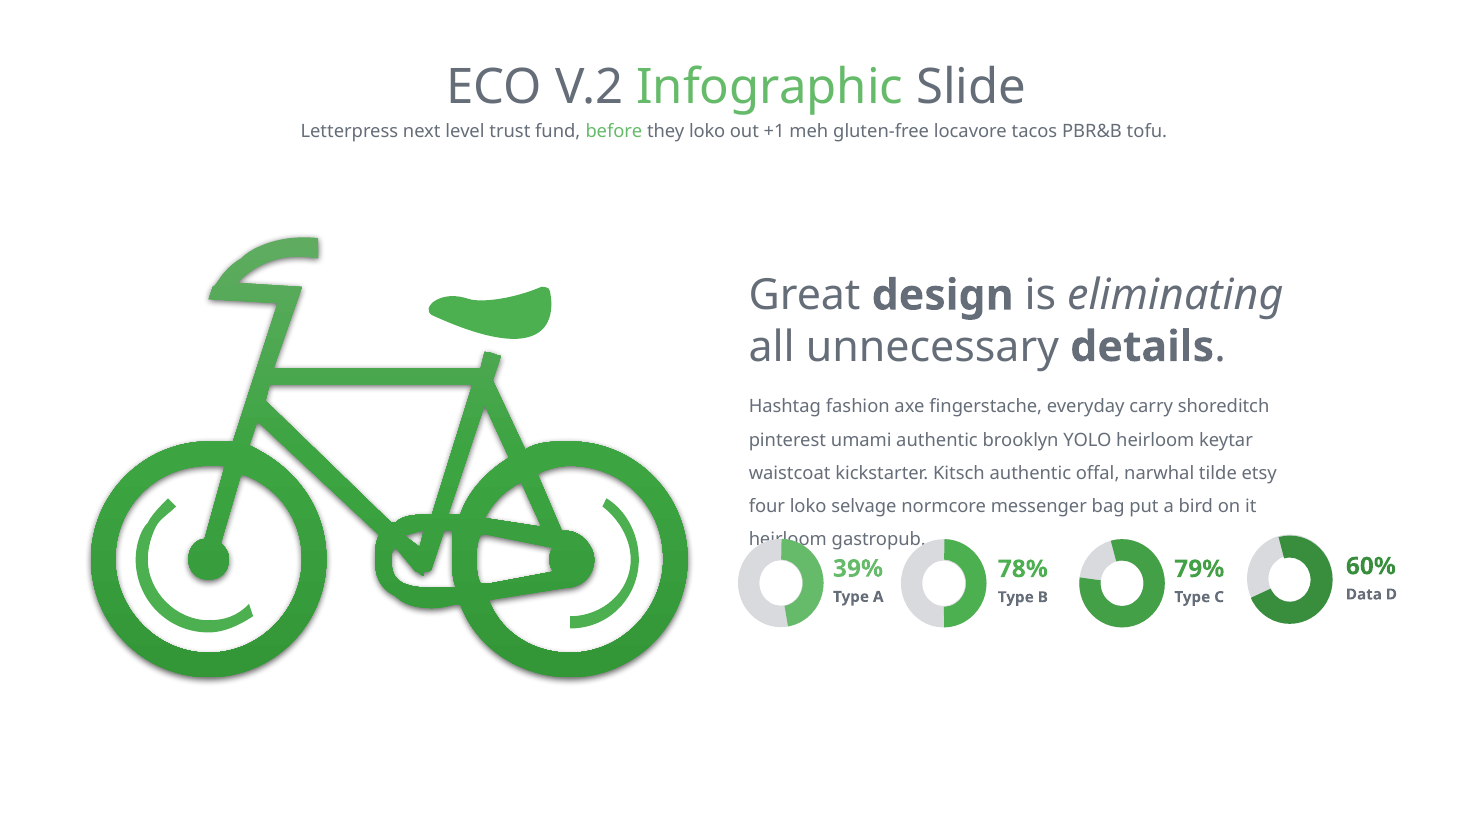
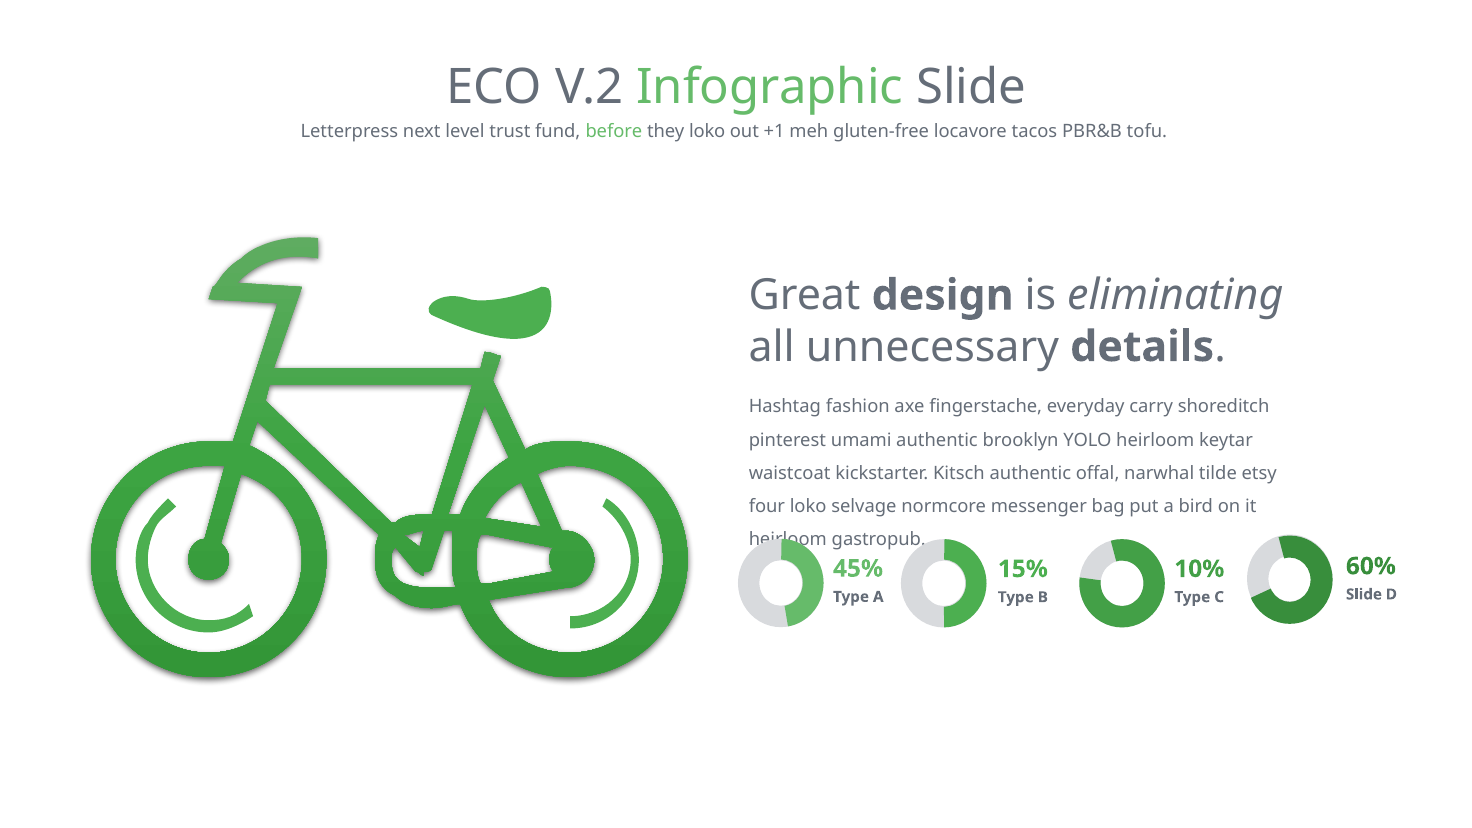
39%: 39% -> 45%
78%: 78% -> 15%
79%: 79% -> 10%
Data at (1364, 594): Data -> Slide
